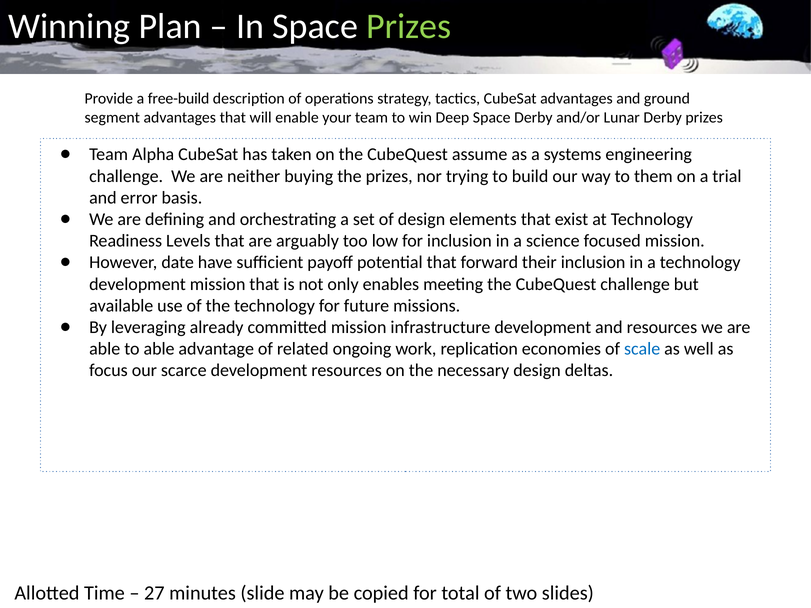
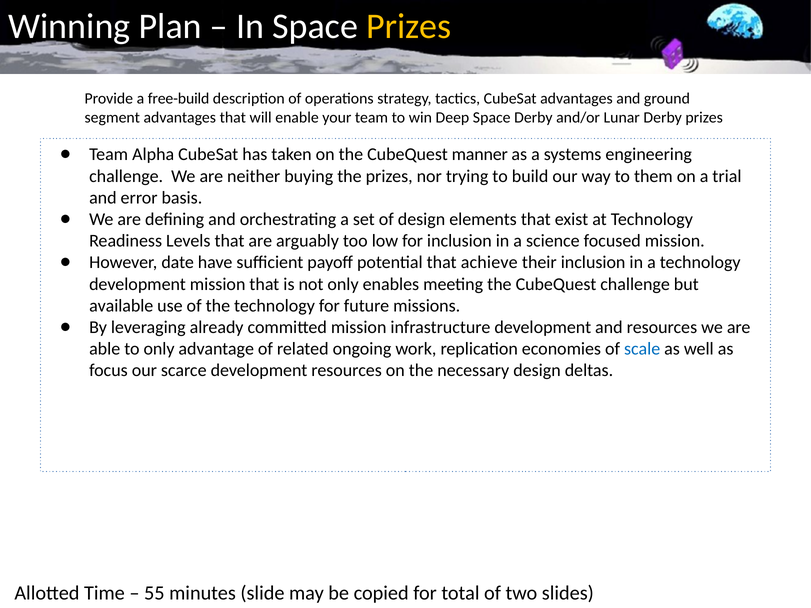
Prizes at (409, 26) colour: light green -> yellow
assume: assume -> manner
forward: forward -> achieve
to able: able -> only
27: 27 -> 55
